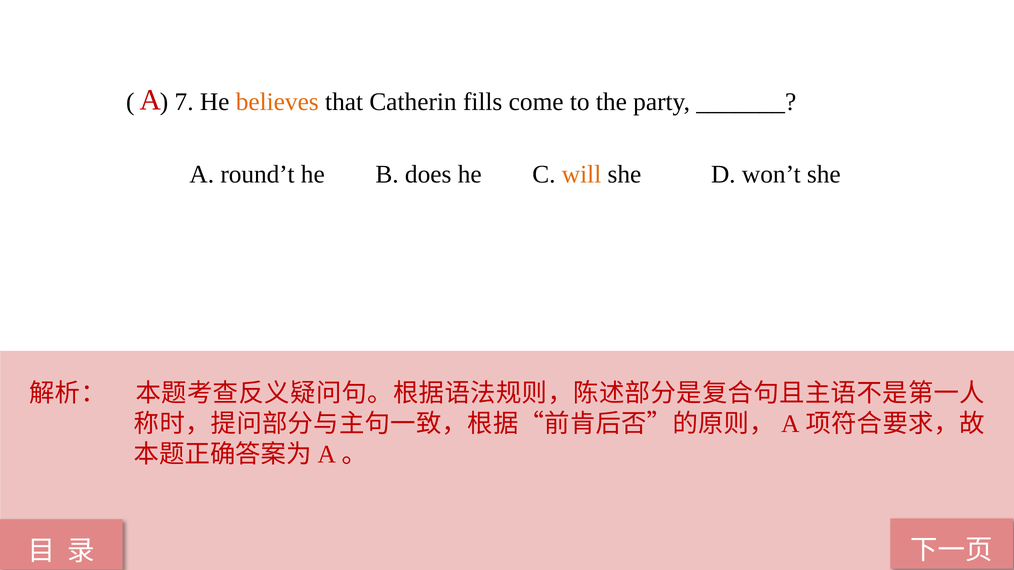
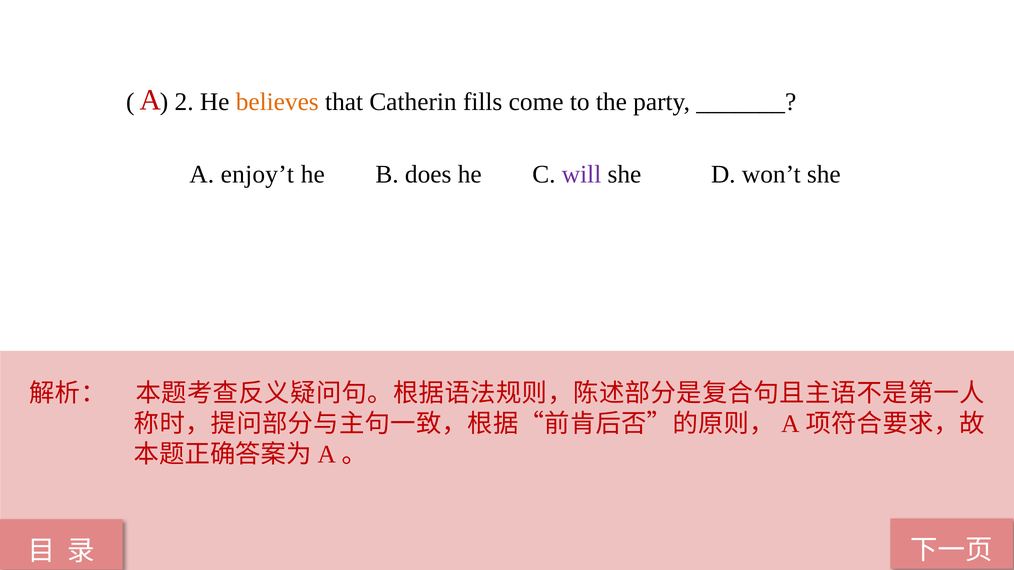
7: 7 -> 2
round’t: round’t -> enjoy’t
will colour: orange -> purple
